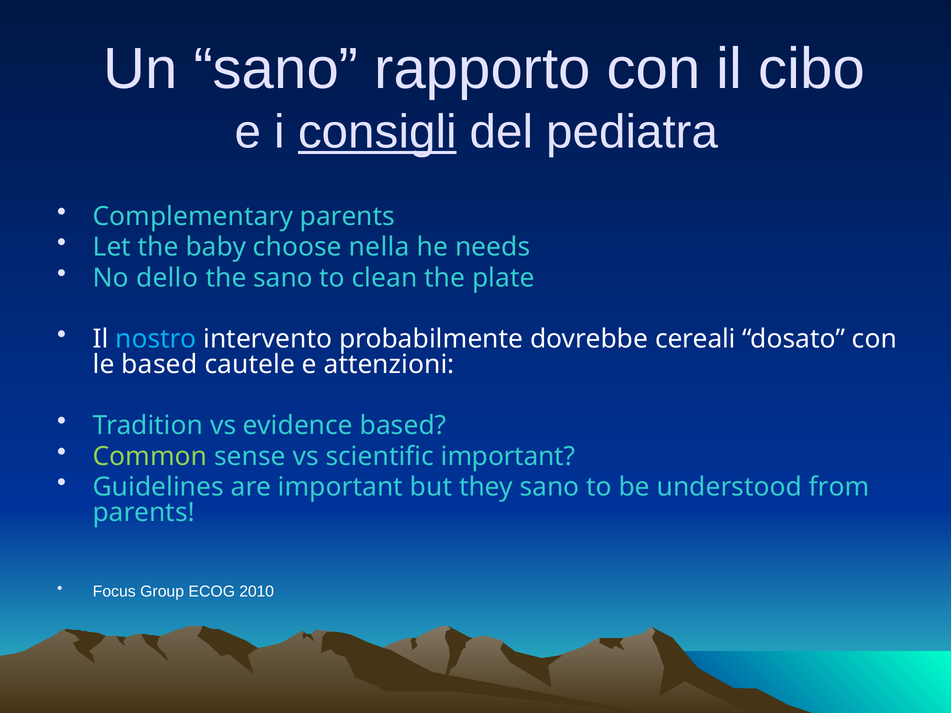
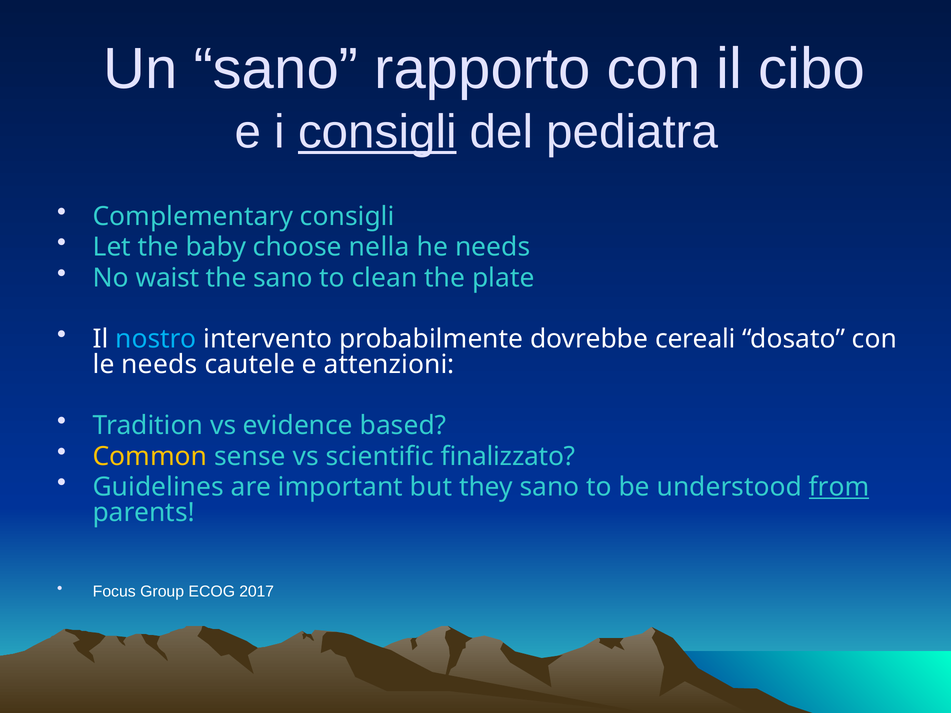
Complementary parents: parents -> consigli
dello: dello -> waist
le based: based -> needs
Common colour: light green -> yellow
scientific important: important -> finalizzato
from underline: none -> present
2010: 2010 -> 2017
